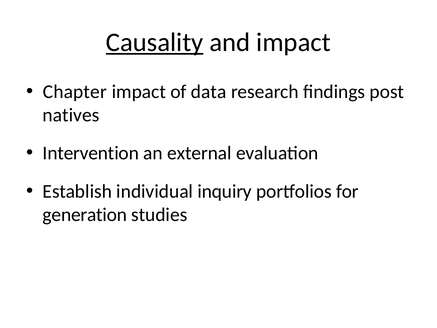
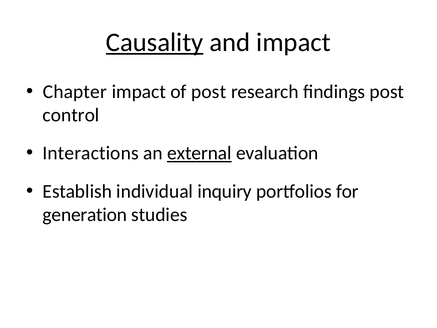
of data: data -> post
natives: natives -> control
Intervention: Intervention -> Interactions
external underline: none -> present
